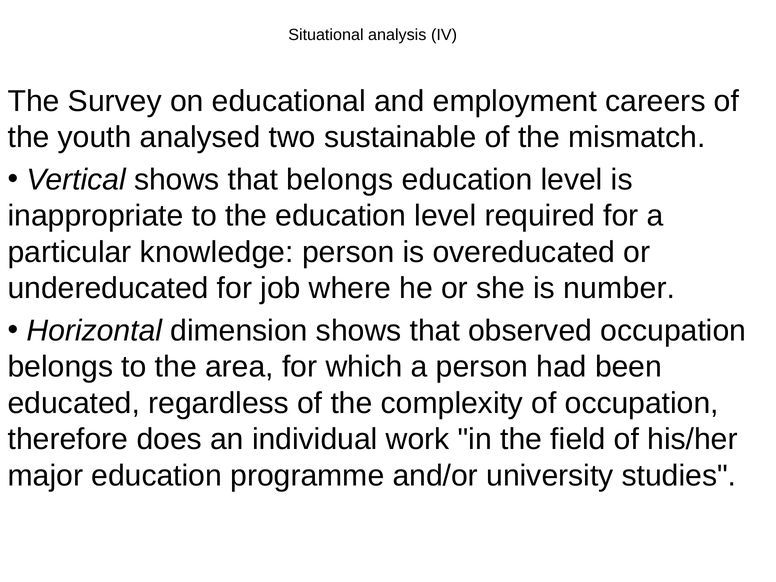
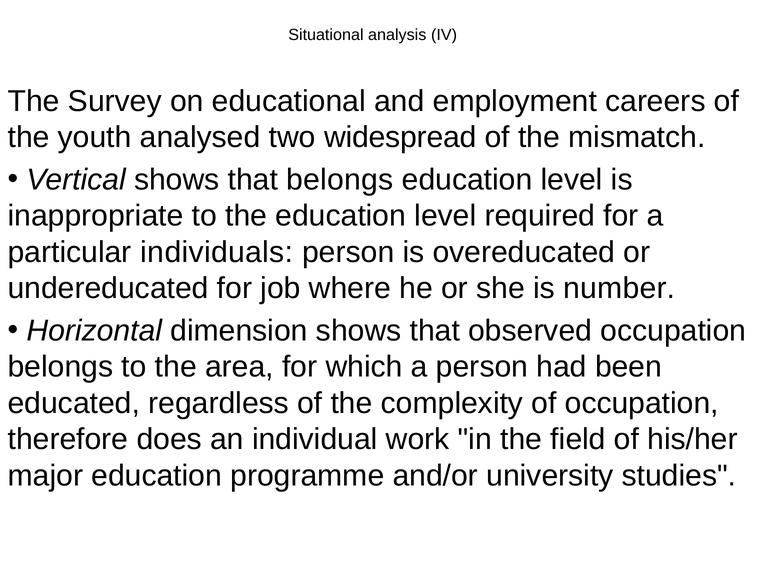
sustainable: sustainable -> widespread
knowledge: knowledge -> individuals
